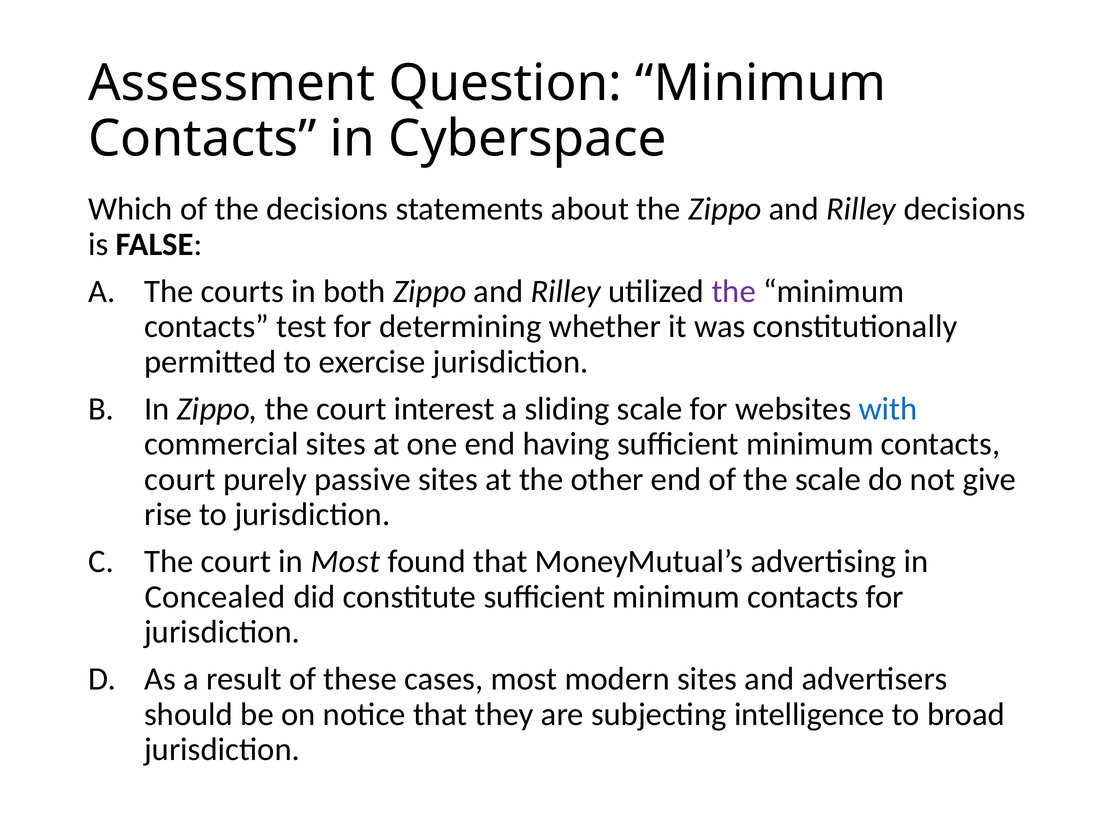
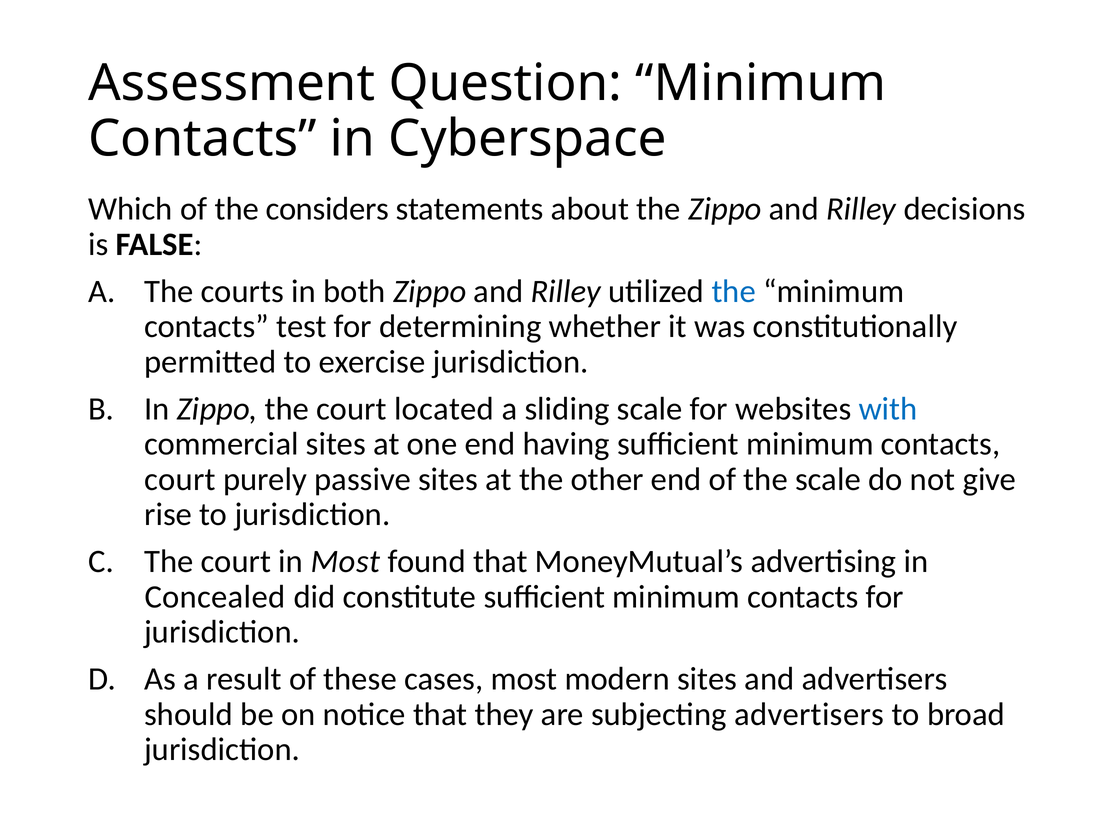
the decisions: decisions -> considers
the at (734, 291) colour: purple -> blue
interest: interest -> located
subjecting intelligence: intelligence -> advertisers
